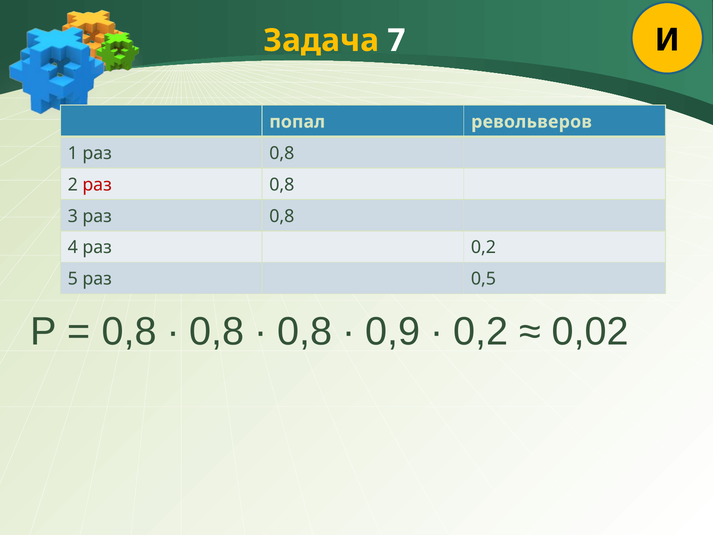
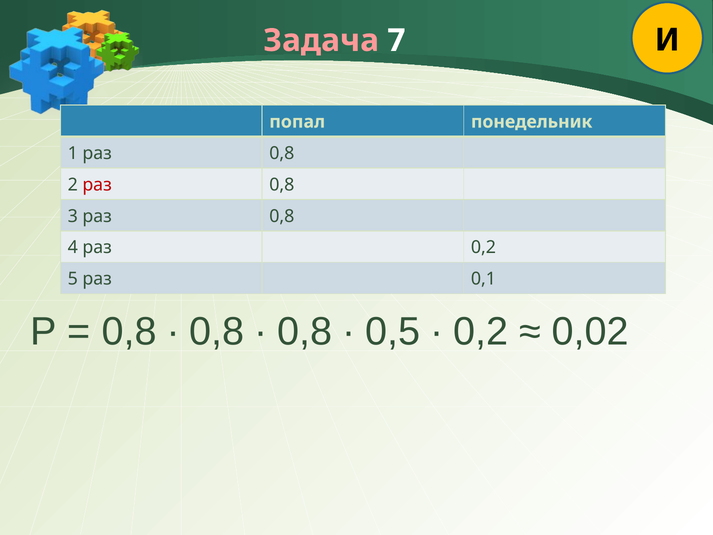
Задача colour: yellow -> pink
револьверов: револьверов -> понедельник
0,5: 0,5 -> 0,1
0,9: 0,9 -> 0,5
